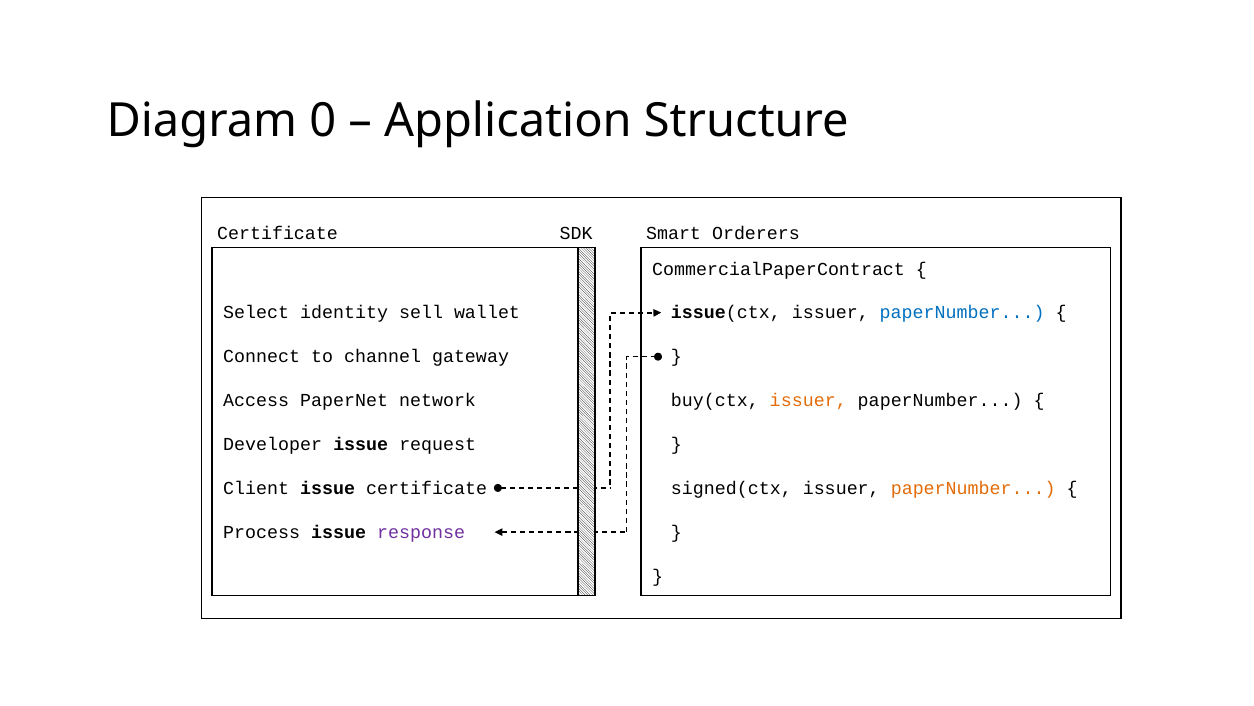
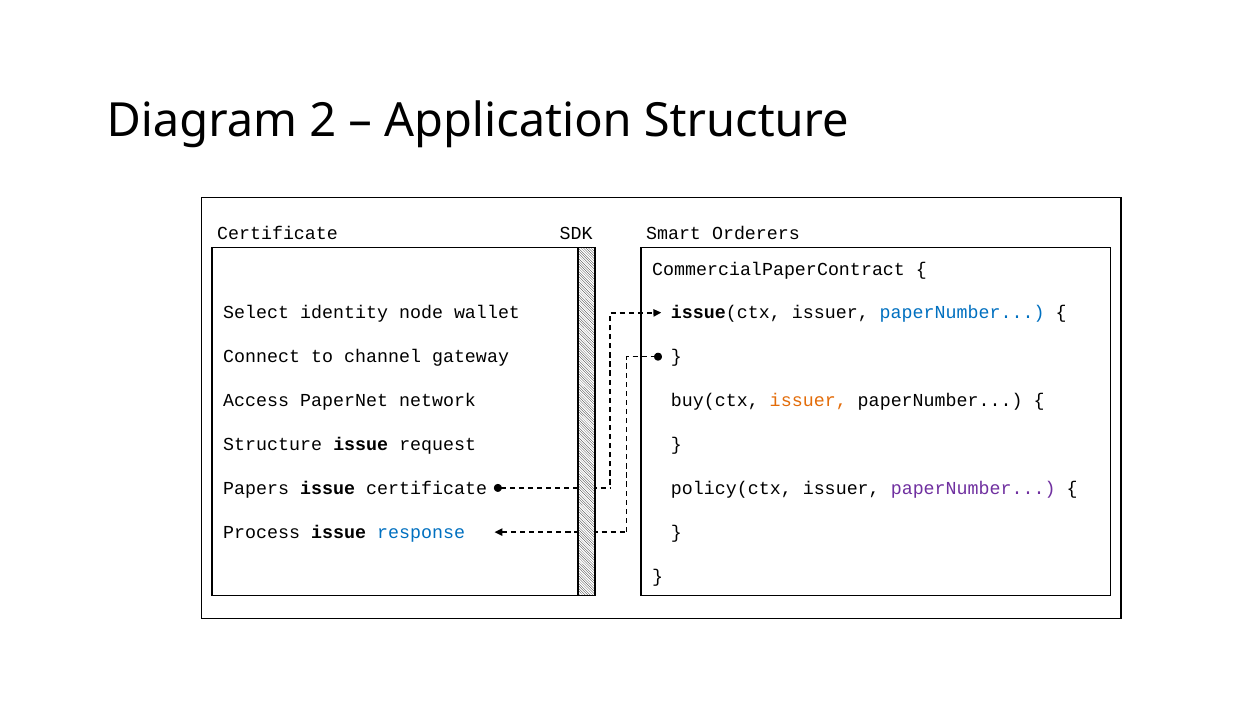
0: 0 -> 2
sell: sell -> node
Developer at (273, 444): Developer -> Structure
Client: Client -> Papers
signed(ctx: signed(ctx -> policy(ctx
paperNumber at (973, 488) colour: orange -> purple
response colour: purple -> blue
